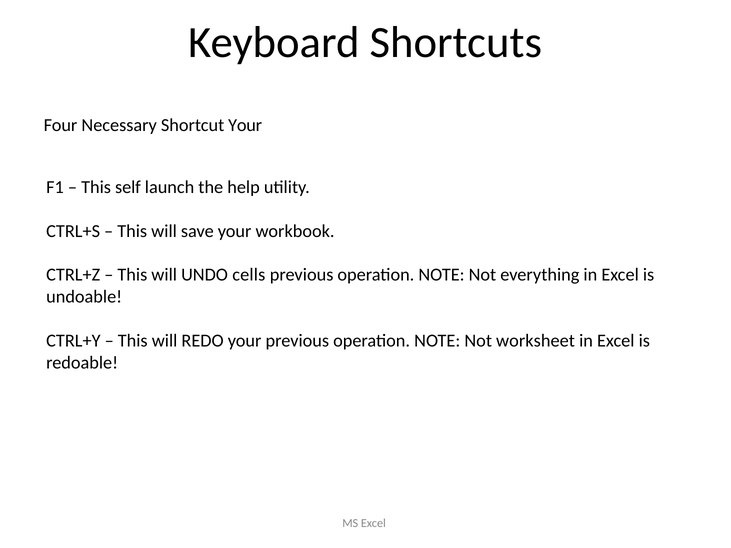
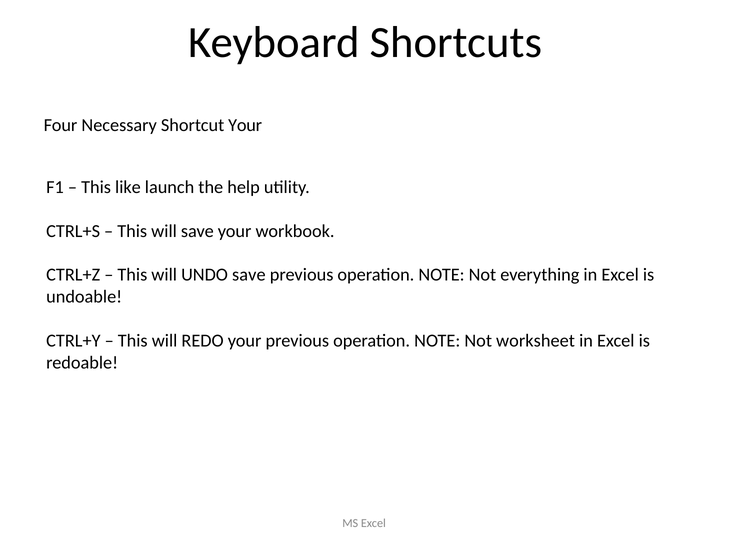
self: self -> like
UNDO cells: cells -> save
